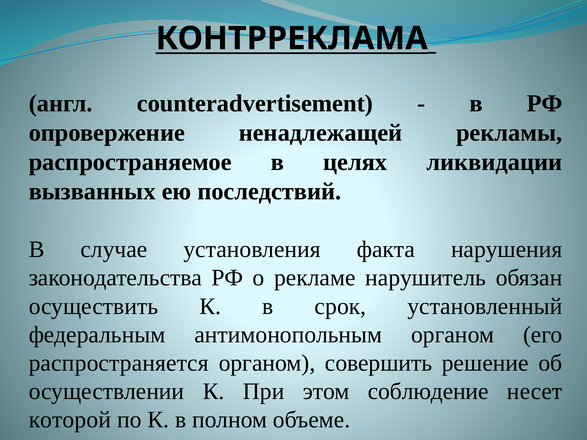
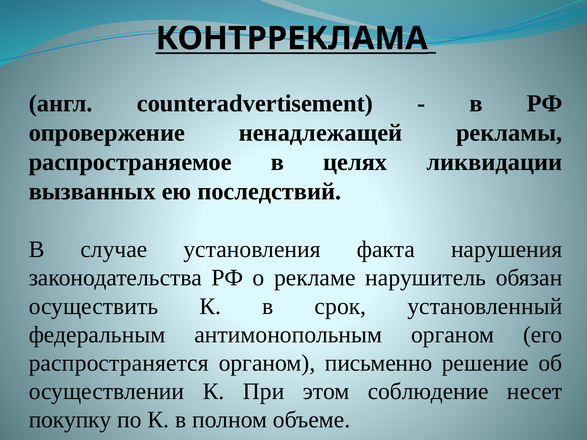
совершить: совершить -> письменно
которой: которой -> покупку
